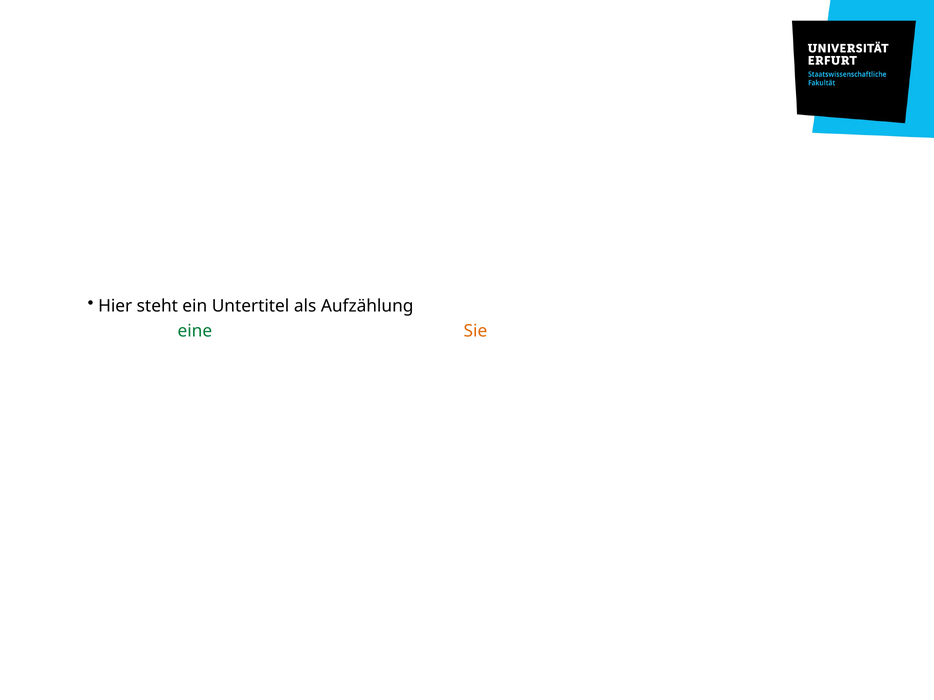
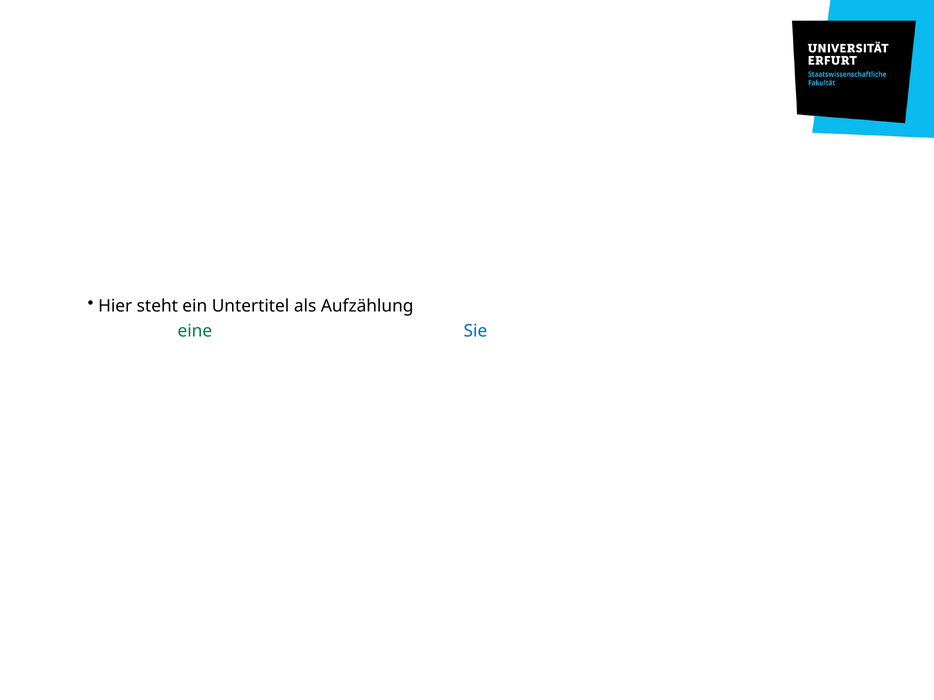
Sie at (475, 331) colour: orange -> blue
